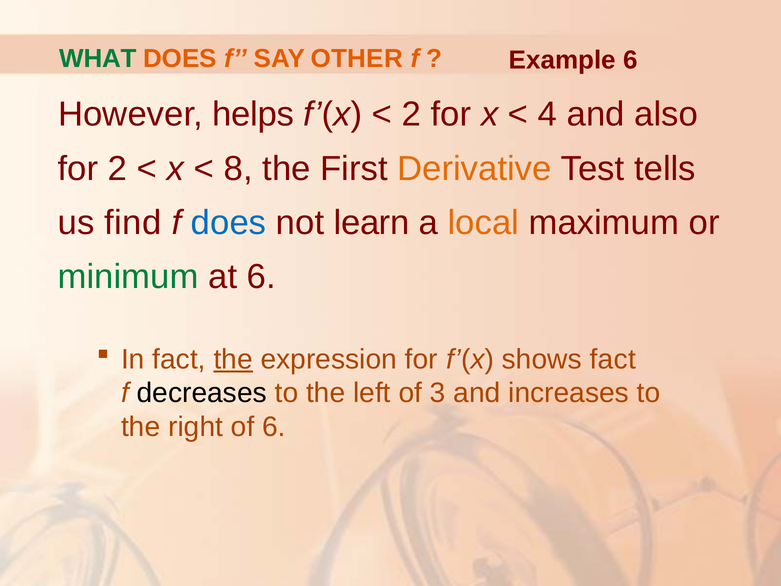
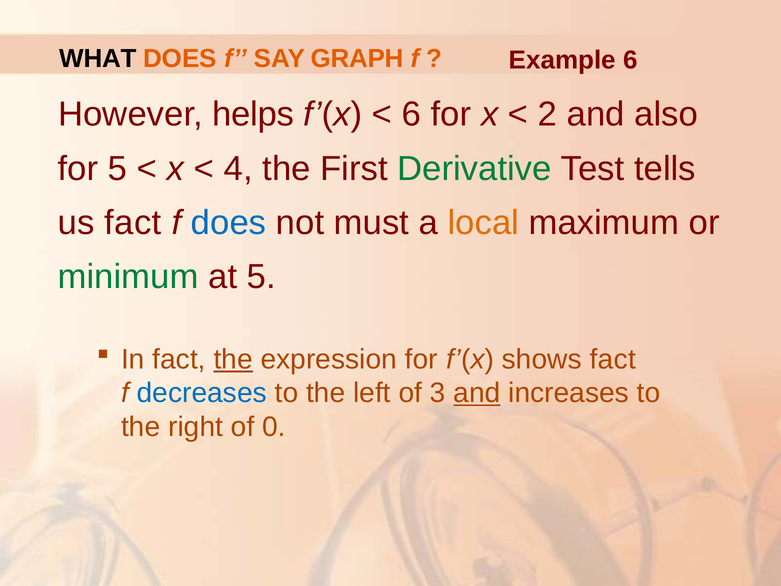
WHAT colour: green -> black
OTHER: OTHER -> GRAPH
2 at (411, 114): 2 -> 6
4: 4 -> 2
for 2: 2 -> 5
8: 8 -> 4
Derivative colour: orange -> green
us find: find -> fact
learn: learn -> must
at 6: 6 -> 5
decreases colour: black -> blue
and at (477, 393) underline: none -> present
of 6: 6 -> 0
